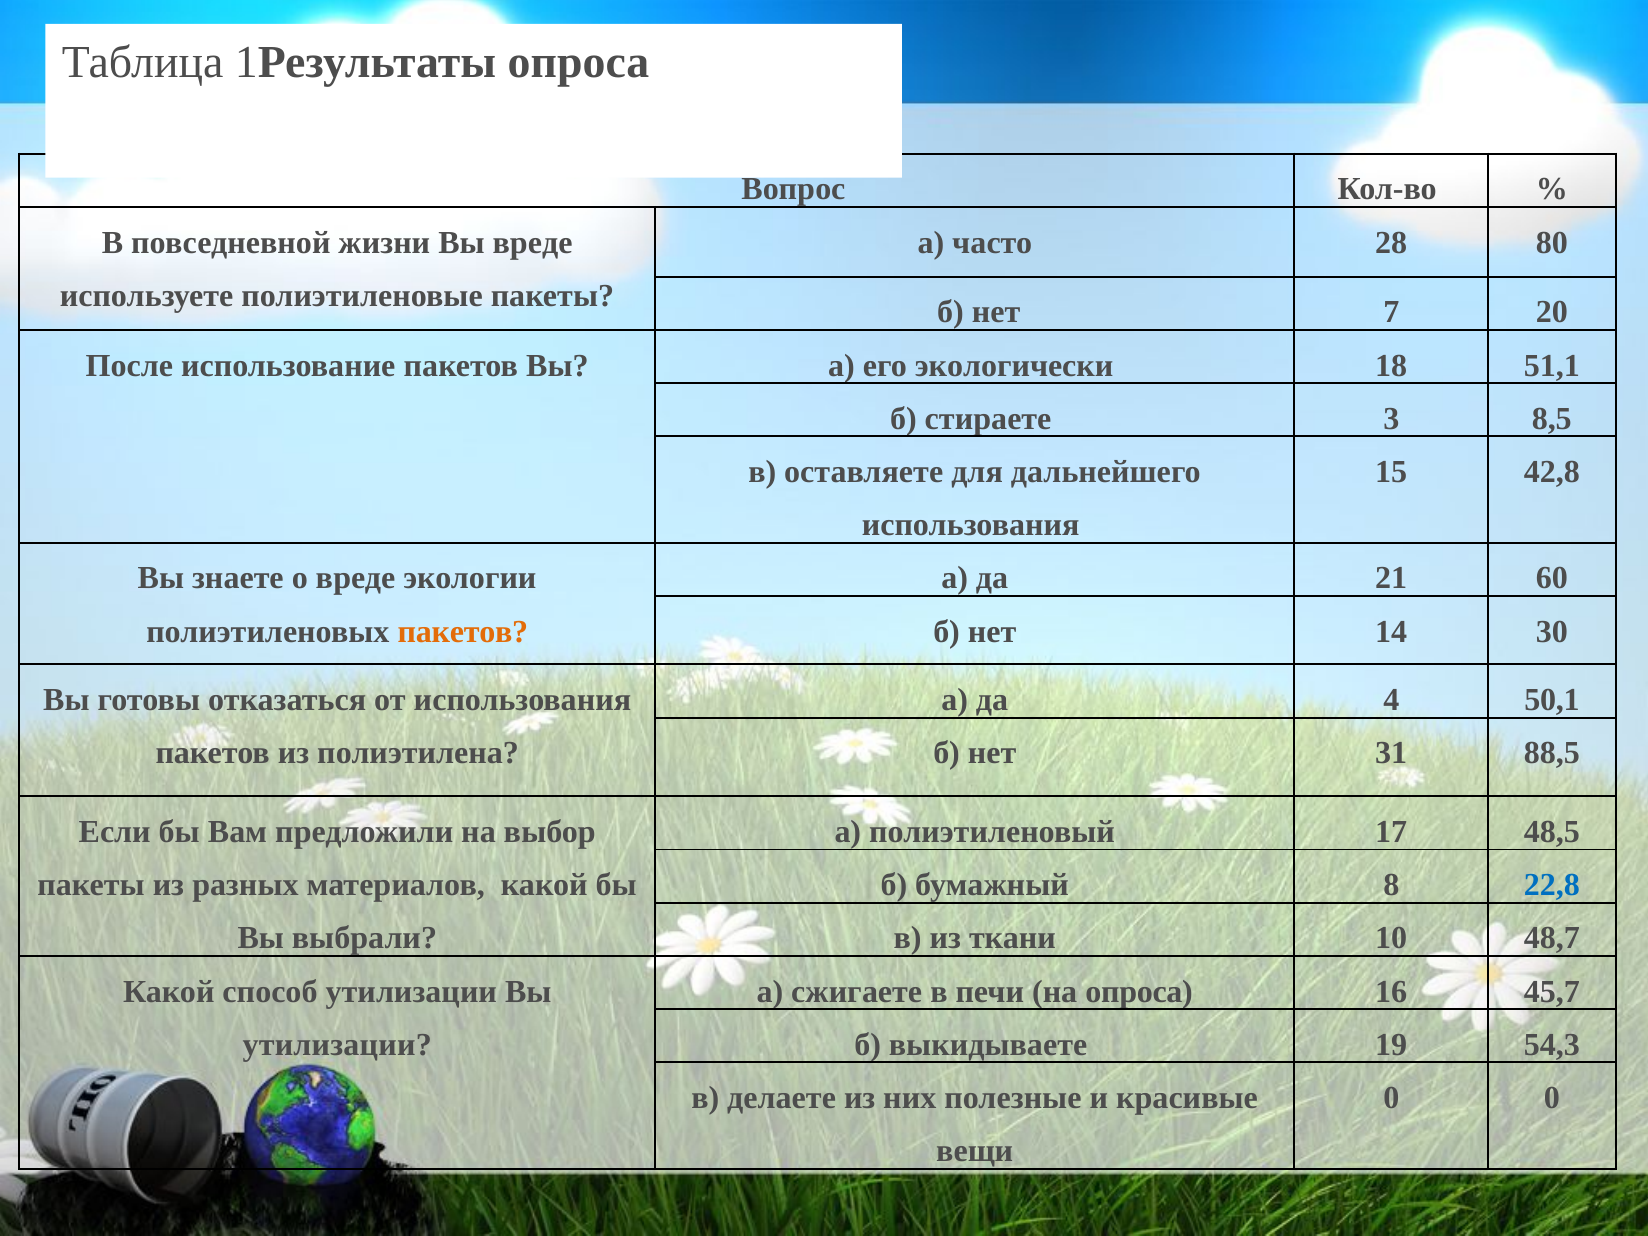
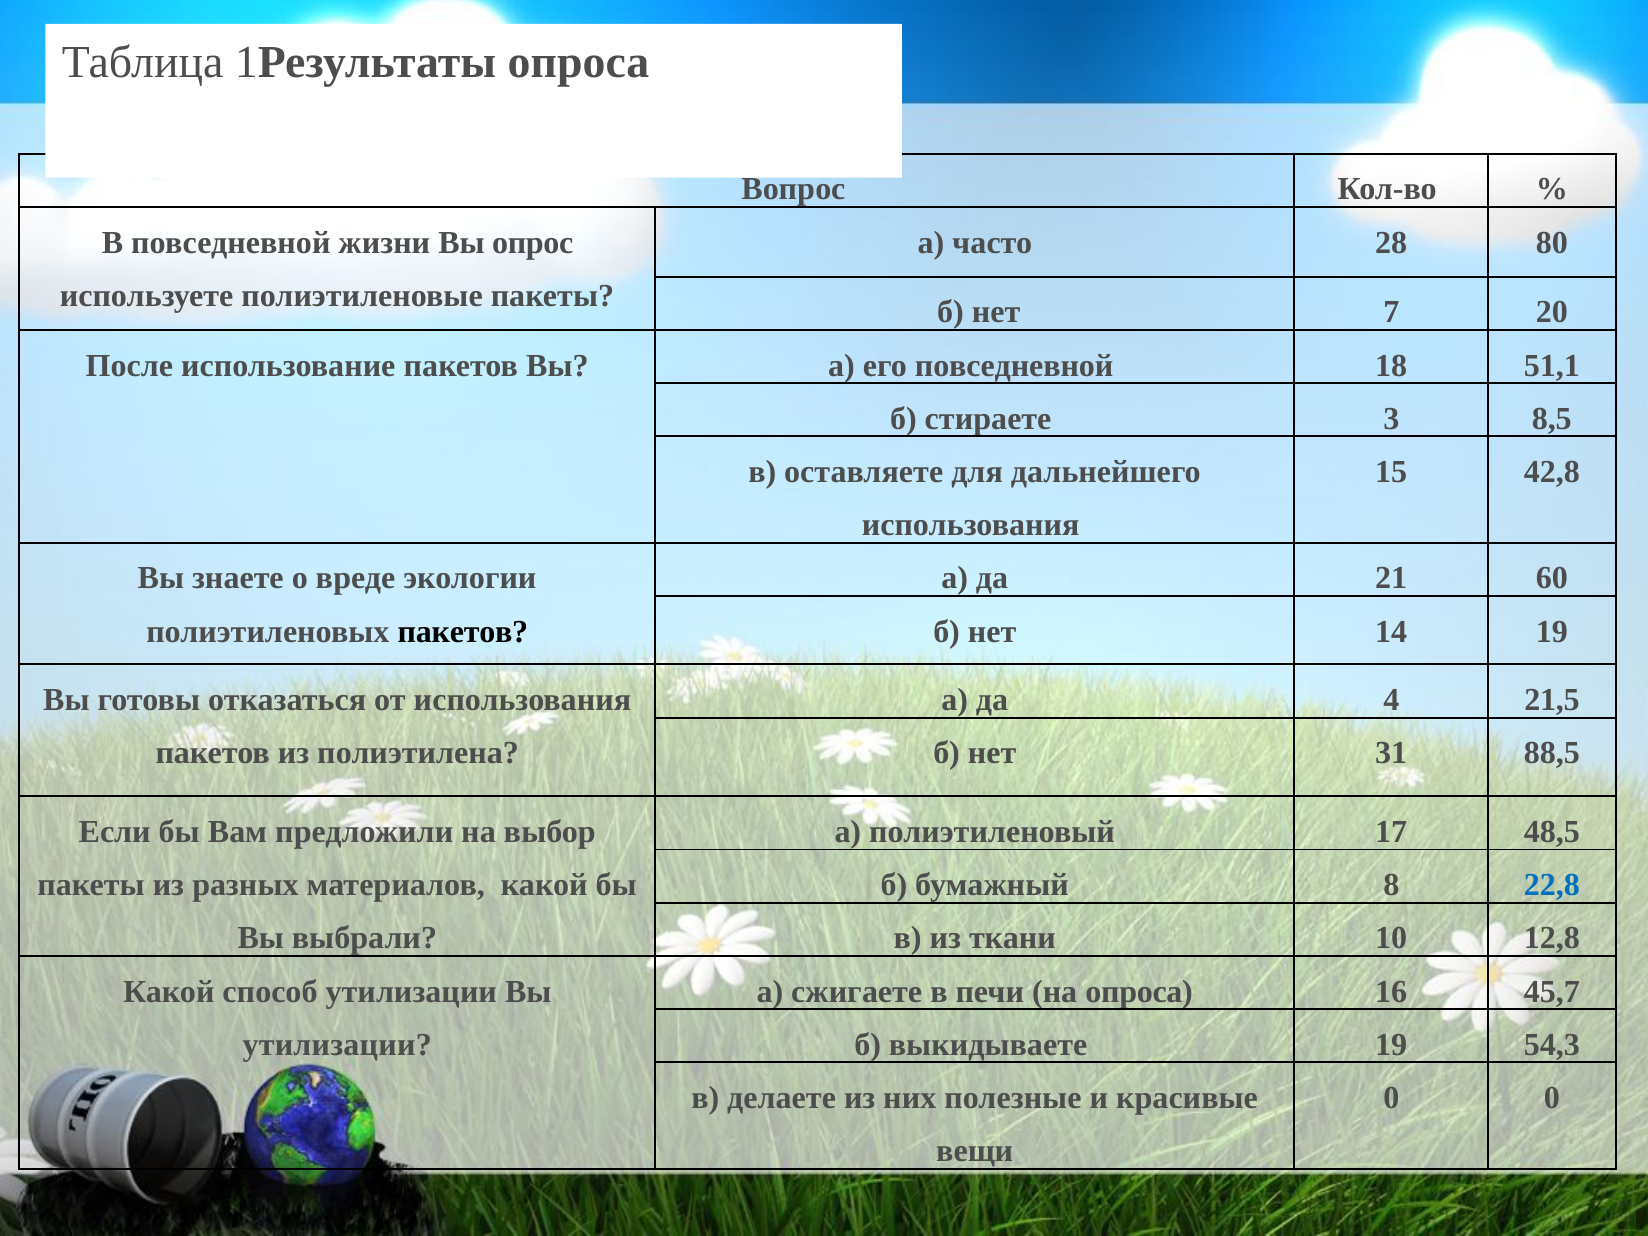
Вы вреде: вреде -> опрос
его экологически: экологически -> повседневной
пакетов at (463, 631) colour: orange -> black
14 30: 30 -> 19
50,1: 50,1 -> 21,5
48,7: 48,7 -> 12,8
